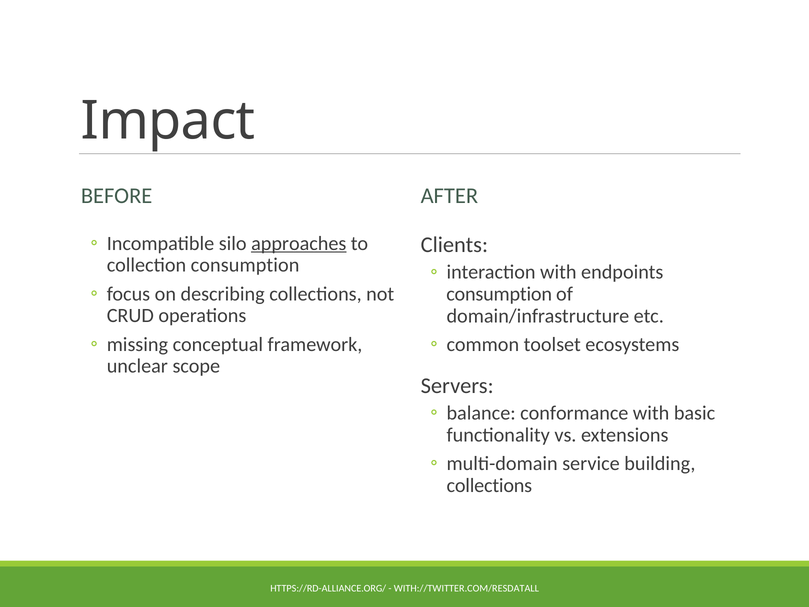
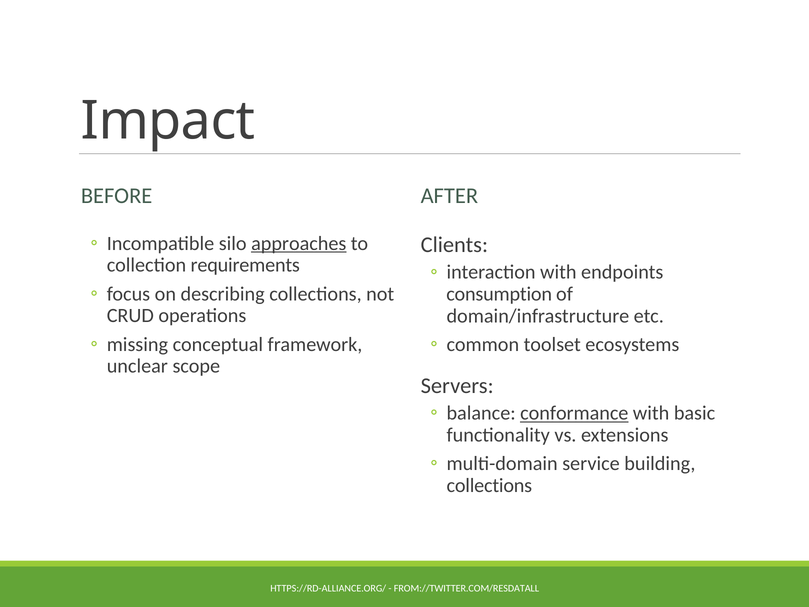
collection consumption: consumption -> requirements
conformance underline: none -> present
WITH://TWITTER.COM/RESDATALL: WITH://TWITTER.COM/RESDATALL -> FROM://TWITTER.COM/RESDATALL
